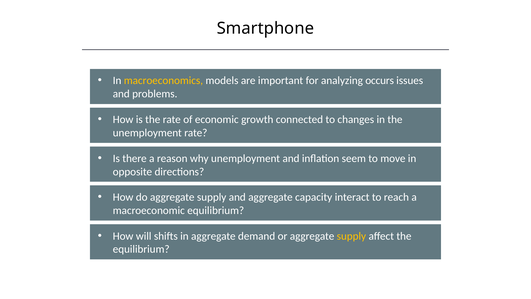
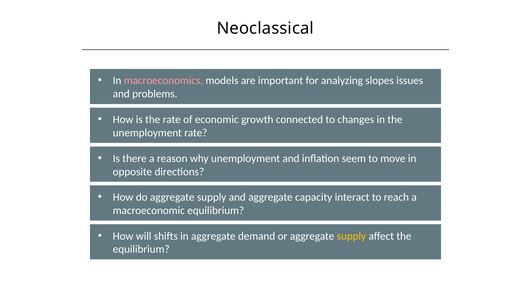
Smartphone: Smartphone -> Neoclassical
macroeconomics colour: yellow -> pink
occurs: occurs -> slopes
